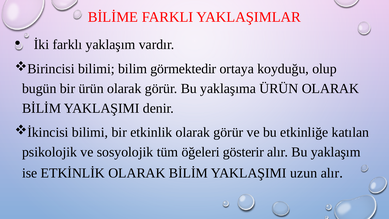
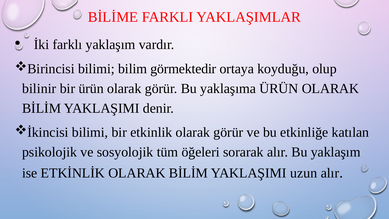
bugün: bugün -> bilinir
gösterir: gösterir -> sorarak
